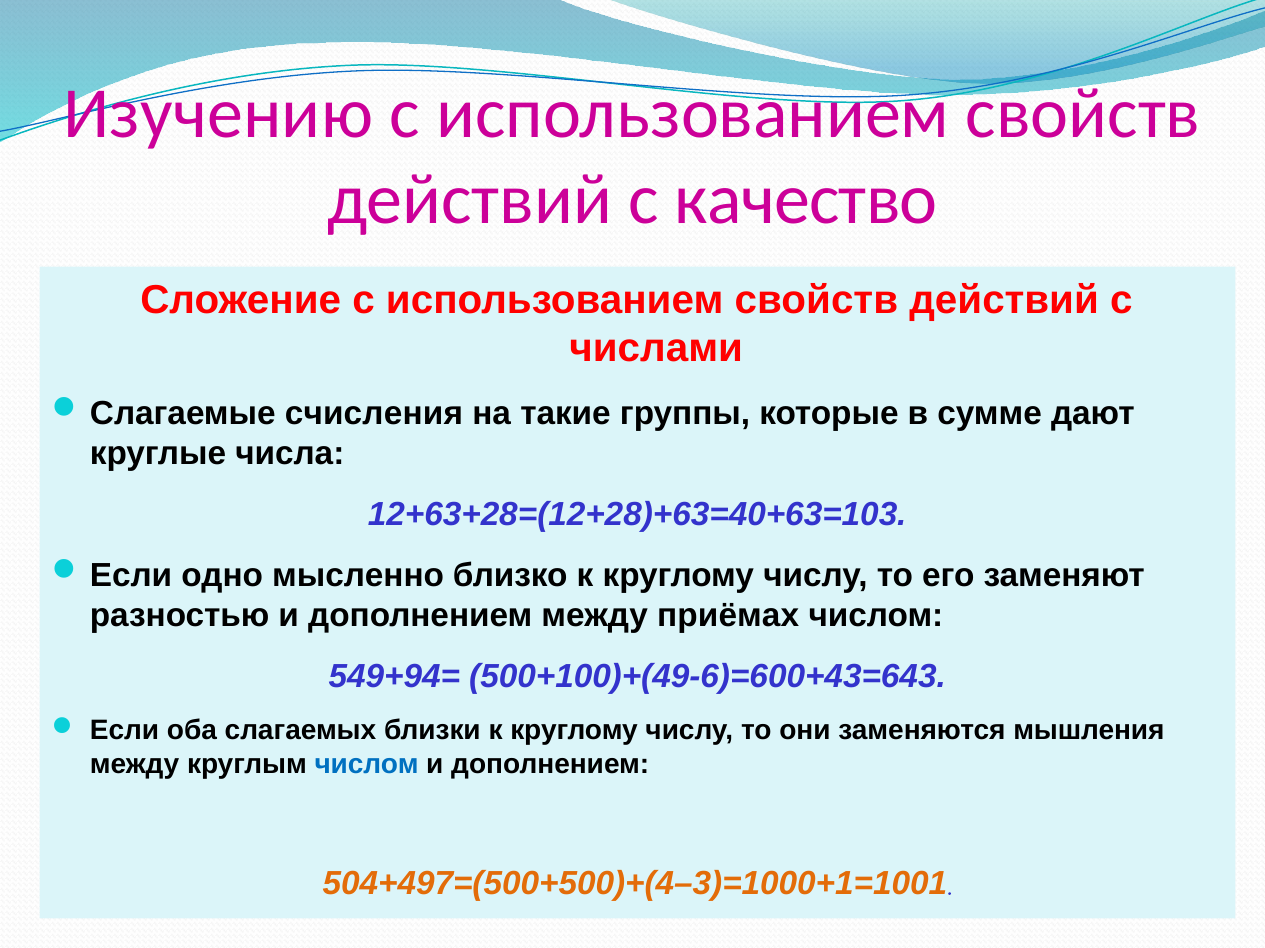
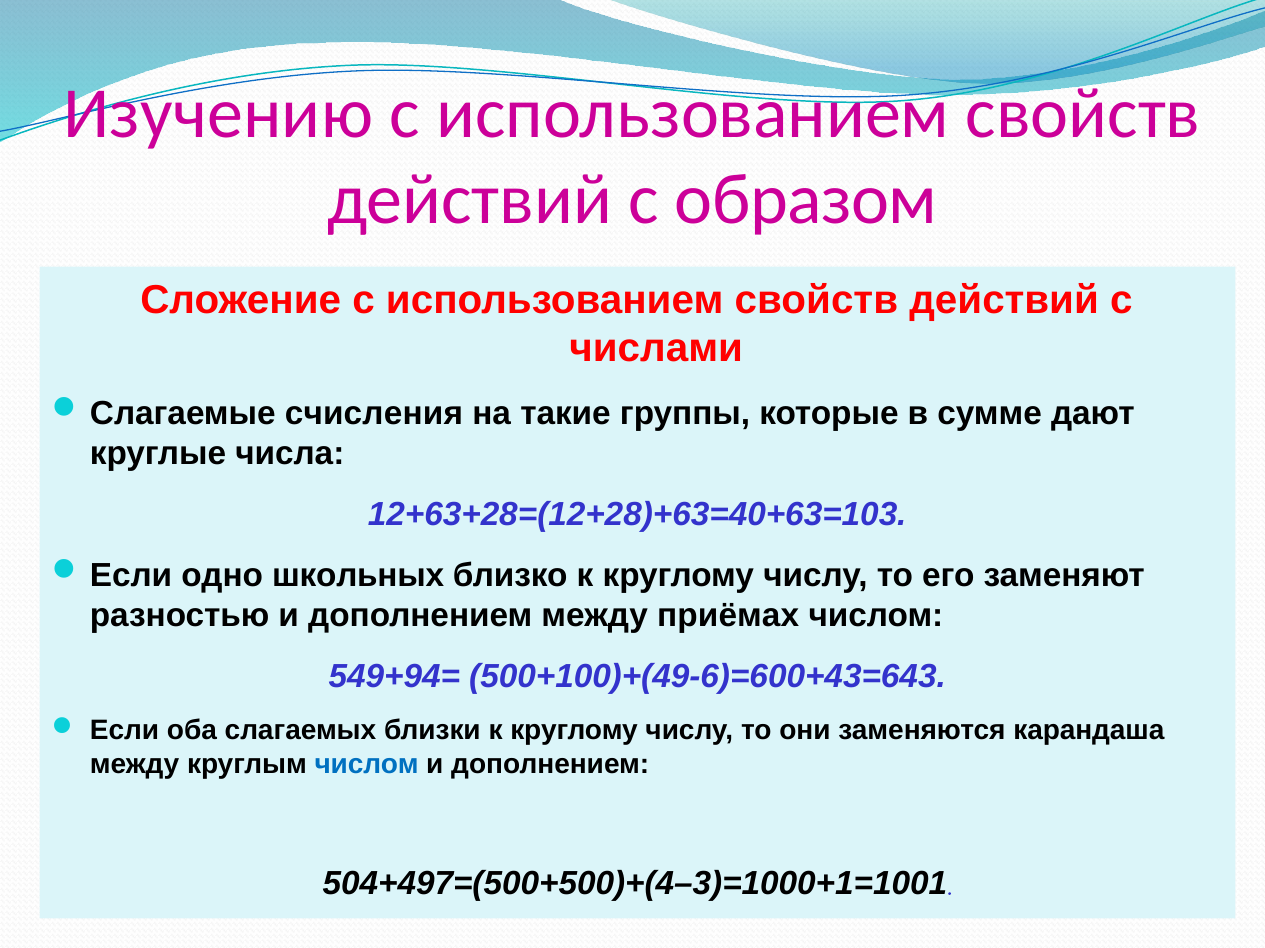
качество: качество -> образом
мысленно: мысленно -> школьных
мышления: мышления -> карандаша
504+497=(500+500)+(4–3)=1000+1=1001 colour: orange -> black
